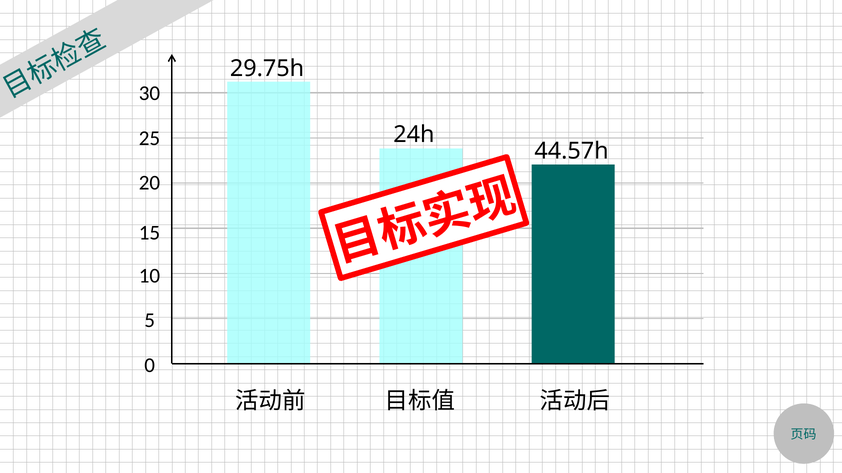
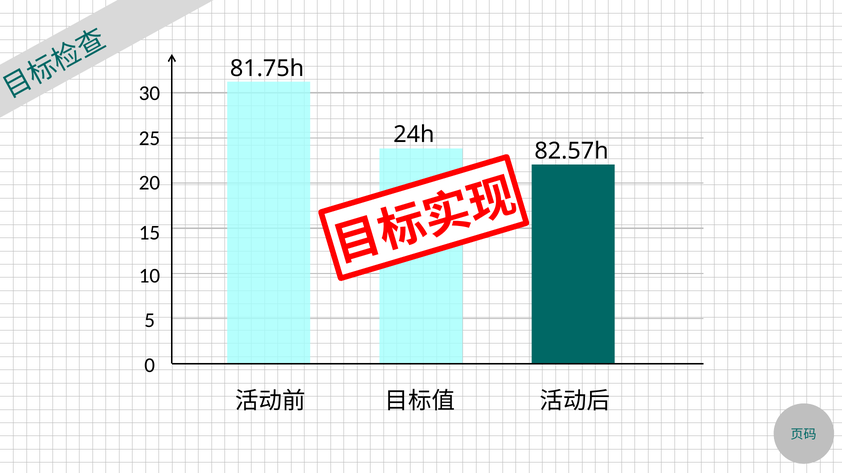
29.75h: 29.75h -> 81.75h
44.57h: 44.57h -> 82.57h
